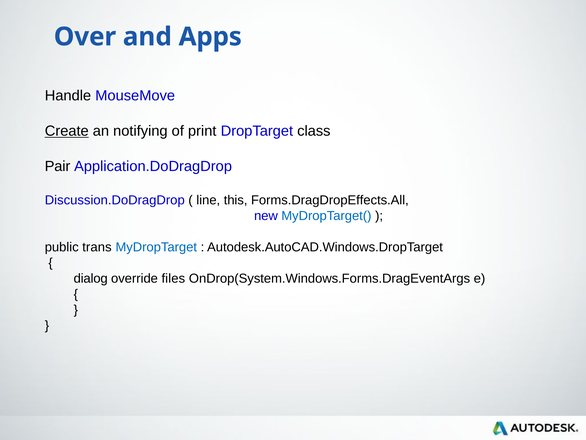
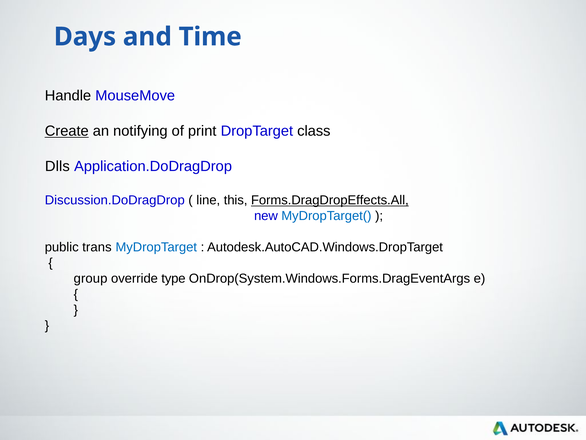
Over: Over -> Days
Apps: Apps -> Time
Pair: Pair -> Dlls
Forms.DragDropEffects.All underline: none -> present
dialog: dialog -> group
files: files -> type
